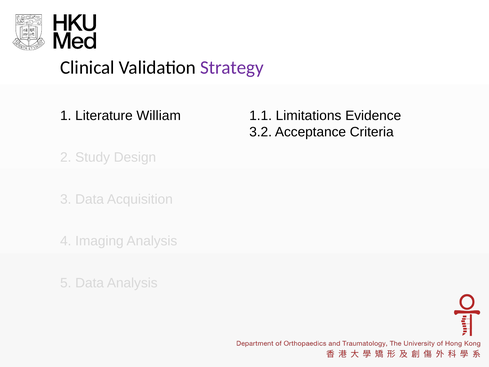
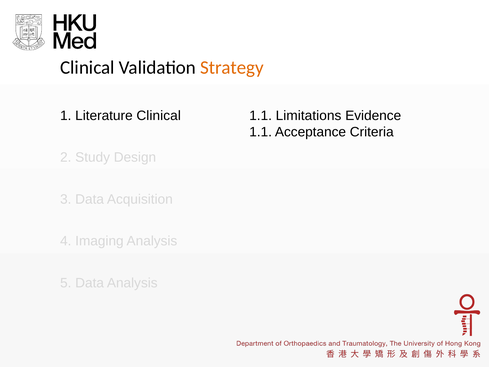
Strategy colour: purple -> orange
Literature William: William -> Clinical
3.2 at (261, 132): 3.2 -> 1.1
